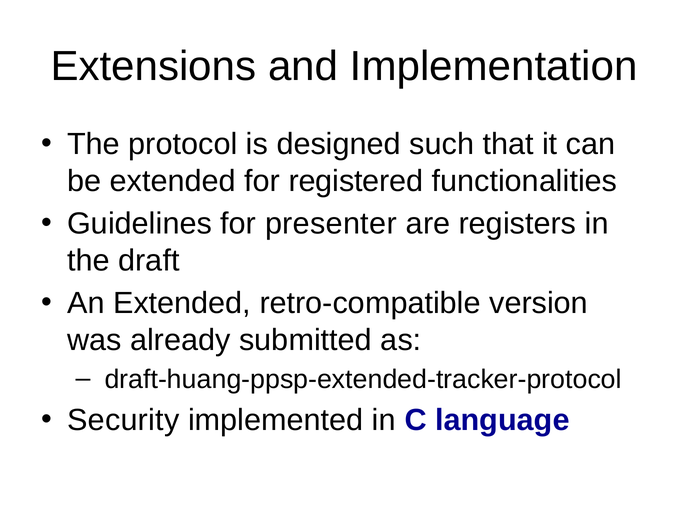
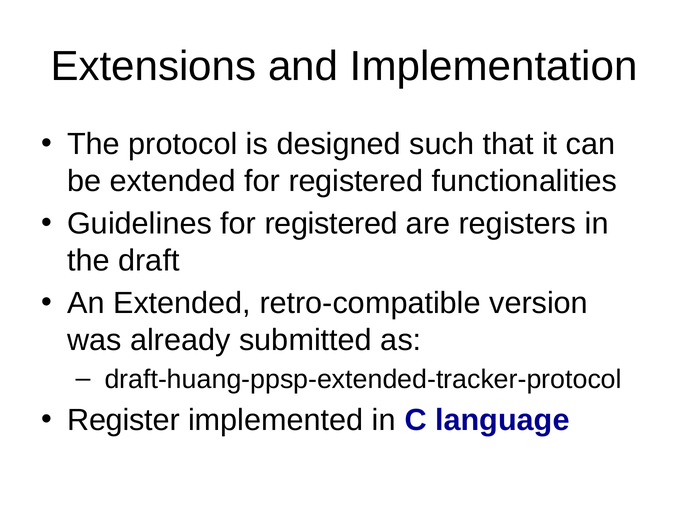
Guidelines for presenter: presenter -> registered
Security: Security -> Register
